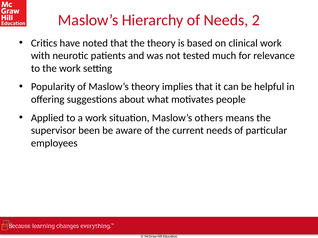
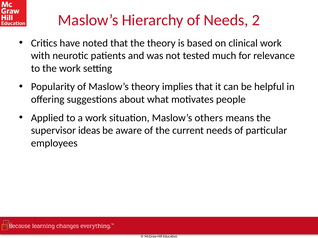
been: been -> ideas
